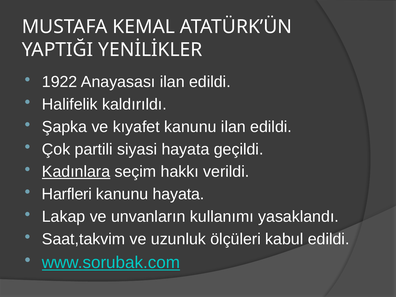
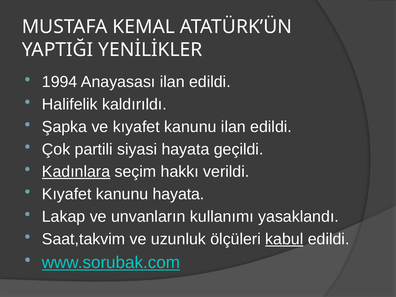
1922: 1922 -> 1994
Harfleri at (67, 194): Harfleri -> Kıyafet
kabul underline: none -> present
